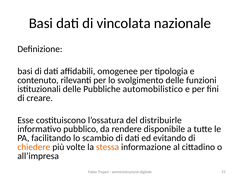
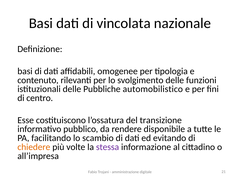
creare: creare -> centro
distribuirle: distribuirle -> transizione
stessa colour: orange -> purple
